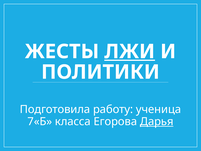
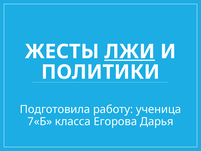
Дарья underline: present -> none
